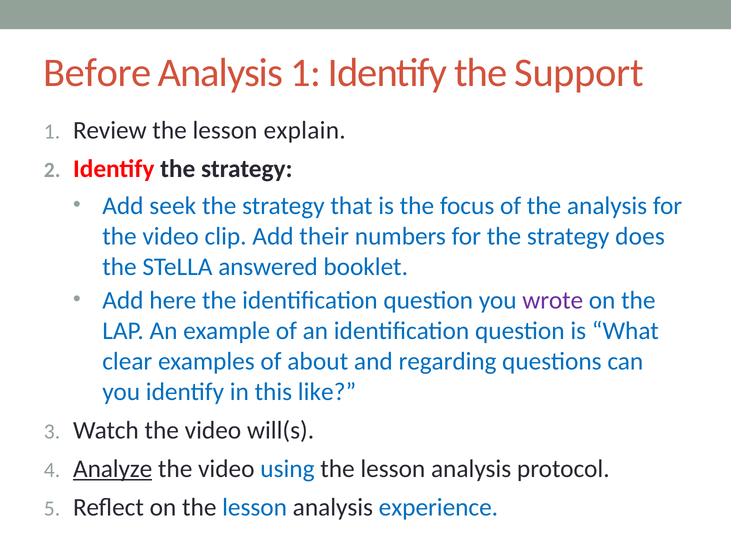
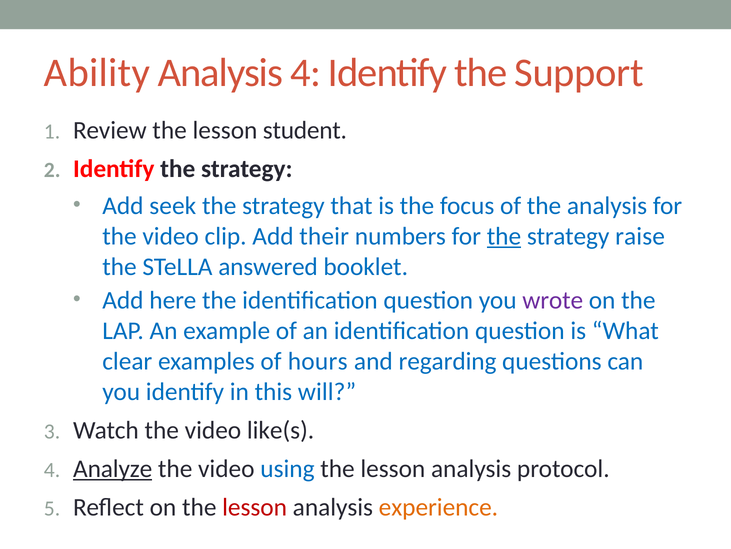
Before: Before -> Ability
Analysis 1: 1 -> 4
explain: explain -> student
the at (504, 236) underline: none -> present
does: does -> raise
about: about -> hours
like: like -> will
will(s: will(s -> like(s
lesson at (255, 507) colour: blue -> red
experience colour: blue -> orange
